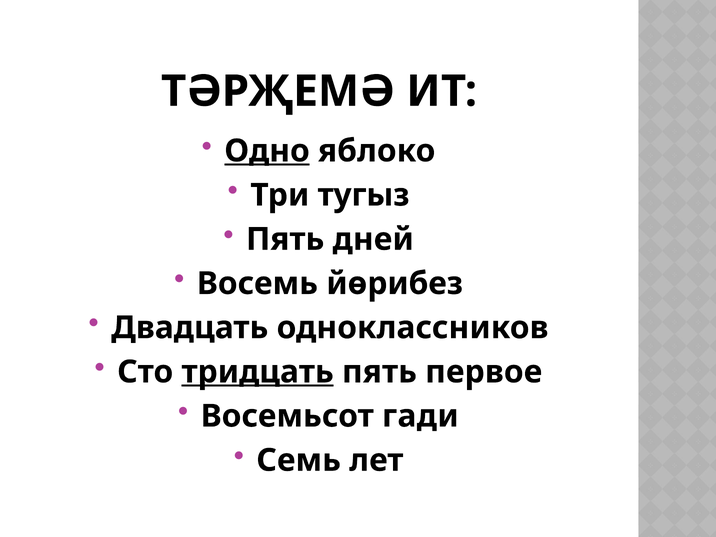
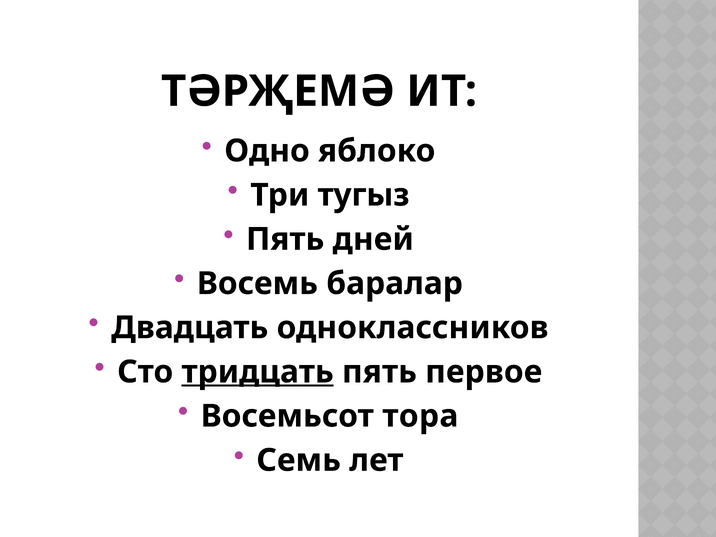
Одно underline: present -> none
йөрибез: йөрибез -> баралар
гади: гади -> тора
